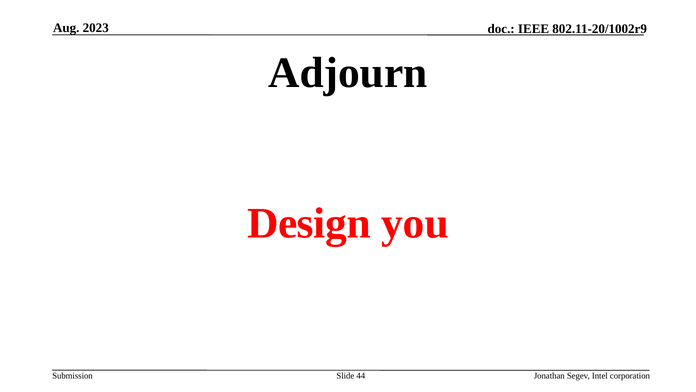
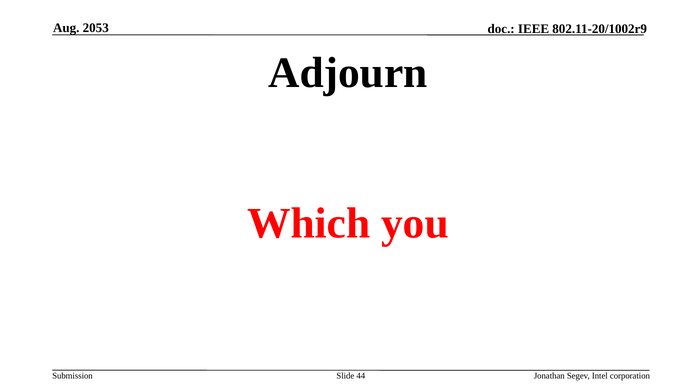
2023: 2023 -> 2053
Design: Design -> Which
